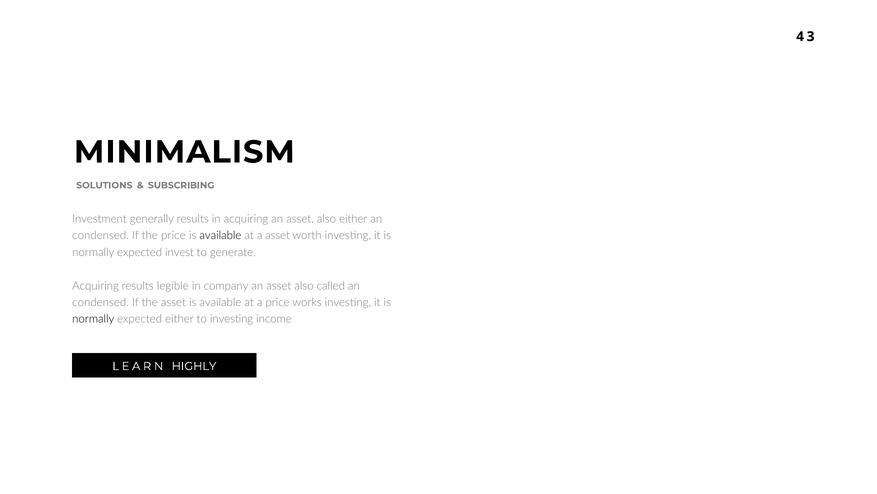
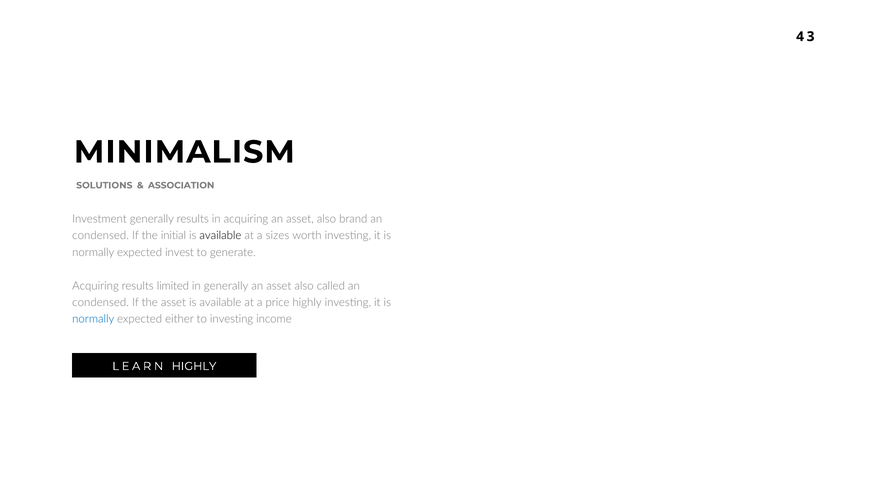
SUBSCRIBING: SUBSCRIBING -> ASSOCIATION
also either: either -> brand
the price: price -> initial
a asset: asset -> sizes
legible: legible -> limited
in company: company -> generally
price works: works -> highly
normally at (93, 319) colour: black -> blue
